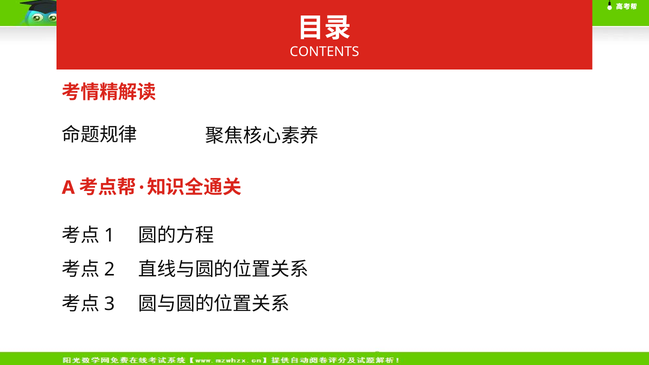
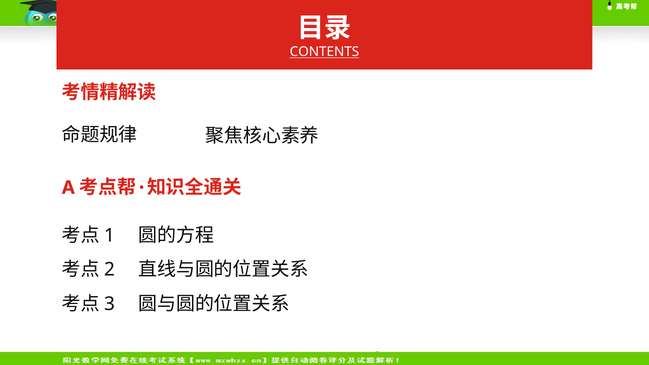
CONTENTS underline: none -> present
